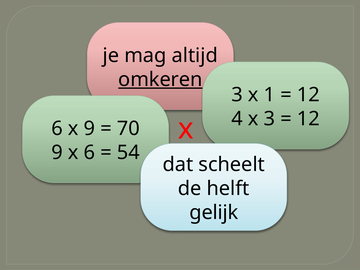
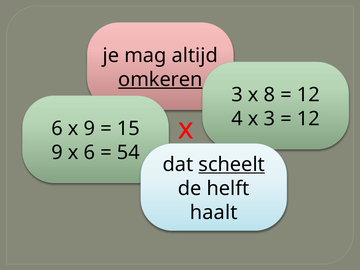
1: 1 -> 8
70: 70 -> 15
scheelt underline: none -> present
gelijk: gelijk -> haalt
